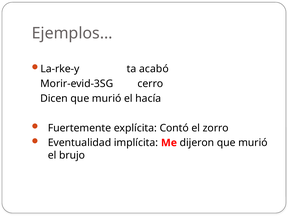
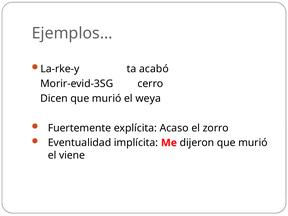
hacía: hacía -> weya
Contó: Contó -> Acaso
brujo: brujo -> viene
